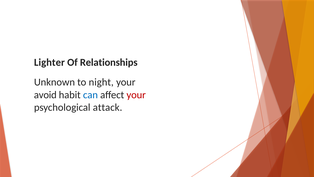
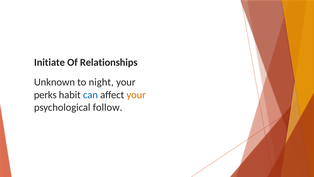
Lighter: Lighter -> Initiate
avoid: avoid -> perks
your at (136, 95) colour: red -> orange
attack: attack -> follow
